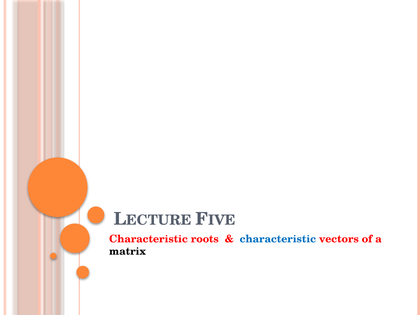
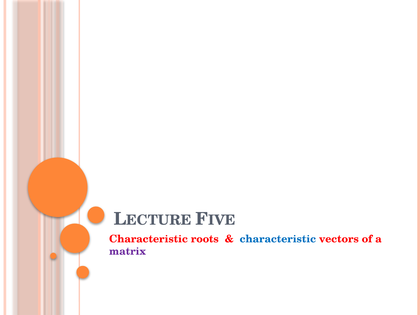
matrix colour: black -> purple
